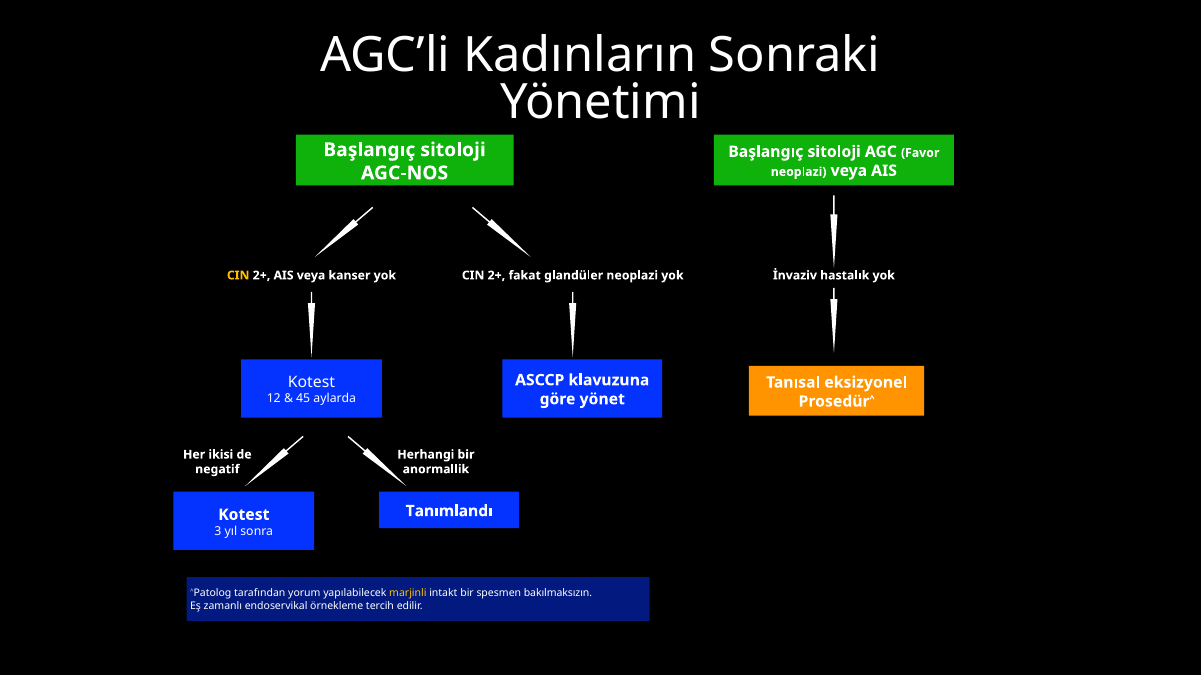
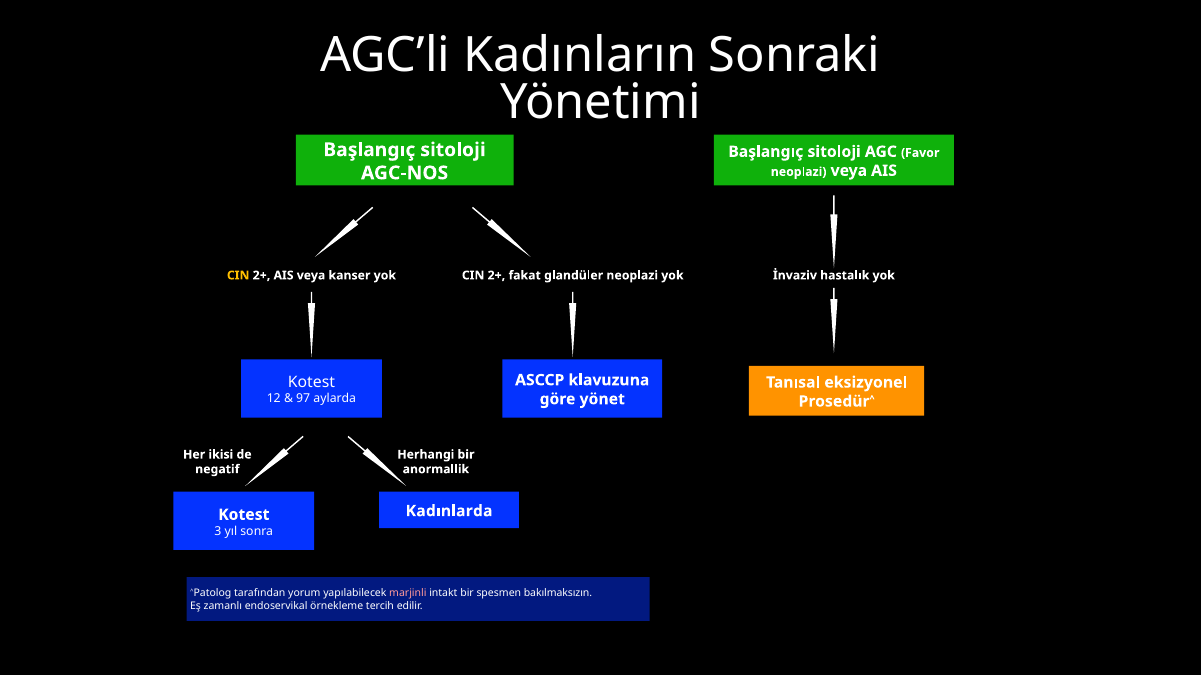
45: 45 -> 97
Tanımlandı: Tanımlandı -> Kadınlarda
marjinli colour: yellow -> pink
